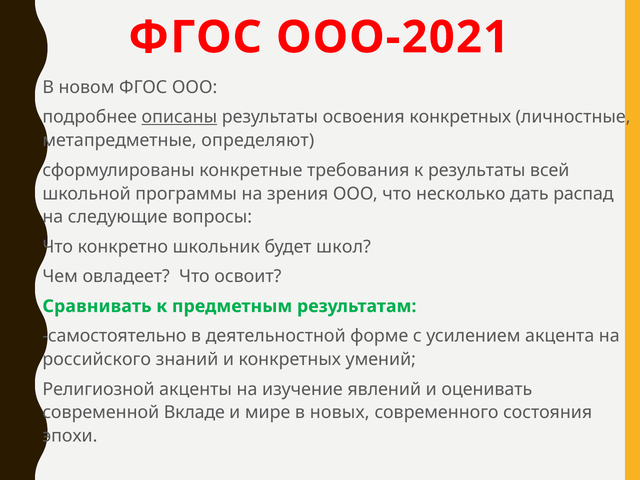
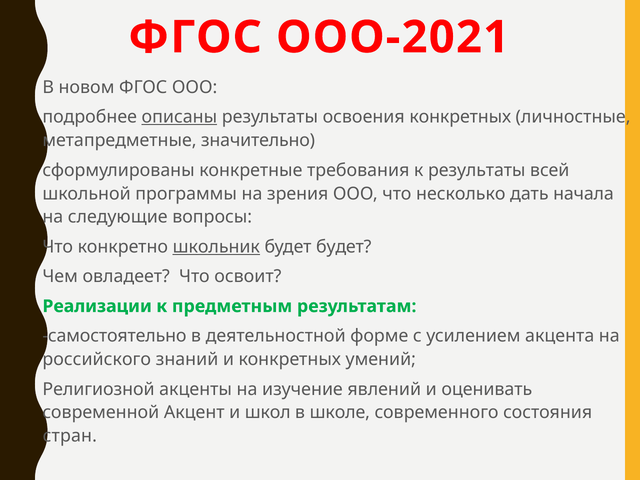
определяют: определяют -> значительно
распад: распад -> начала
школьник underline: none -> present
будет школ: школ -> будет
Сравнивать: Сравнивать -> Реализации
Вкладе: Вкладе -> Акцент
мире: мире -> школ
новых: новых -> школе
эпохи: эпохи -> стран
